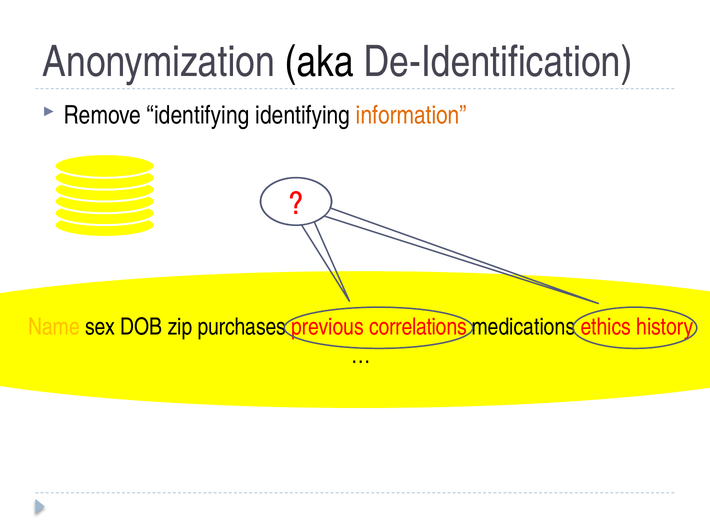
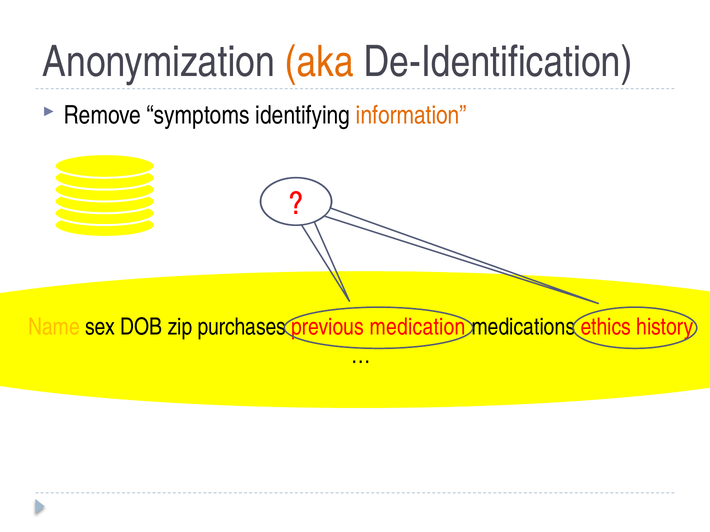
aka colour: black -> orange
Remove identifying: identifying -> symptoms
correlations: correlations -> medication
